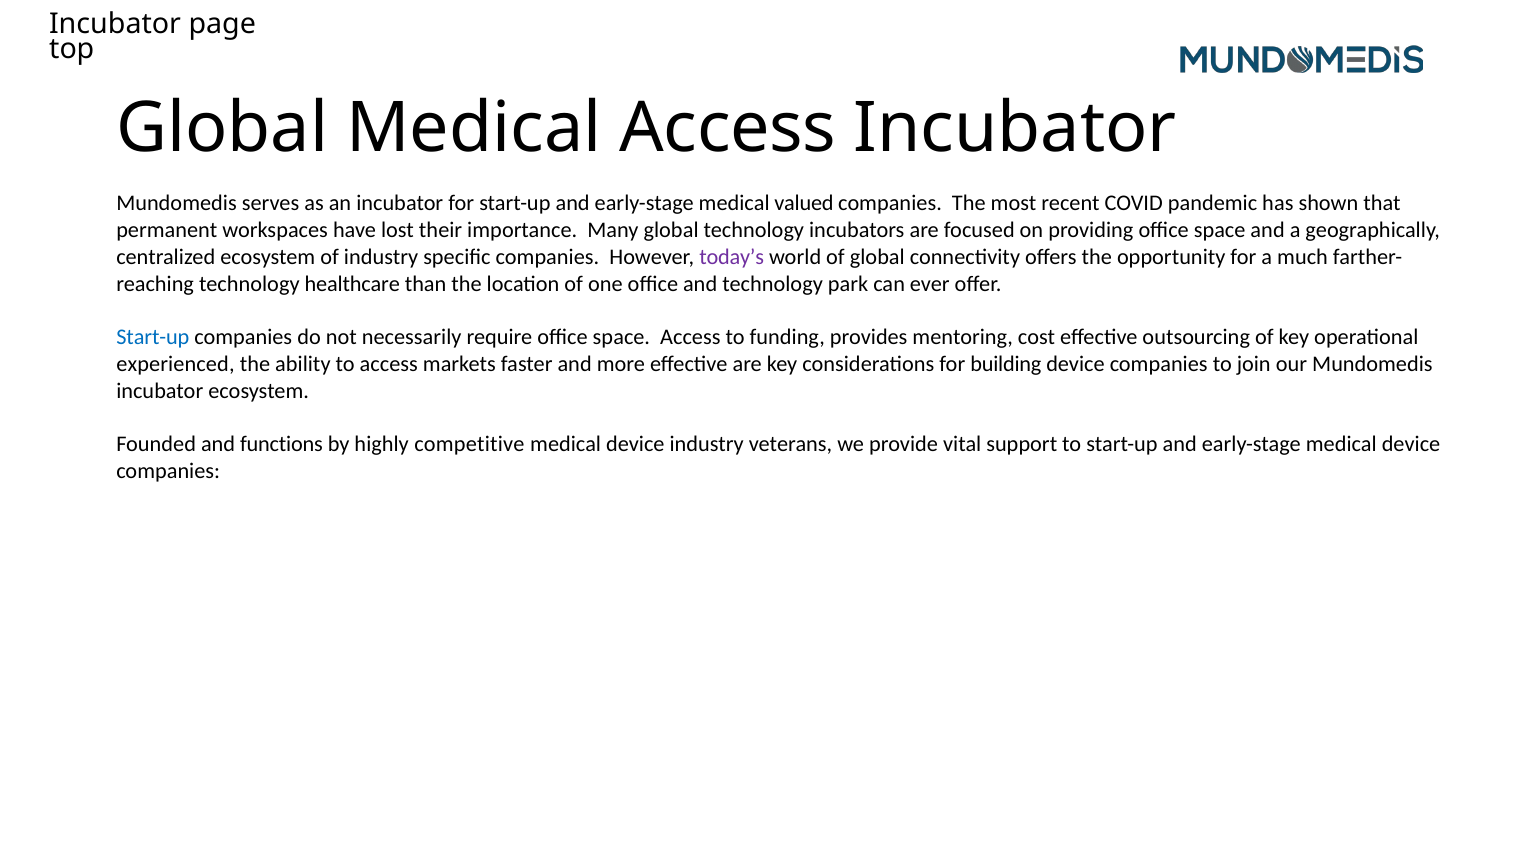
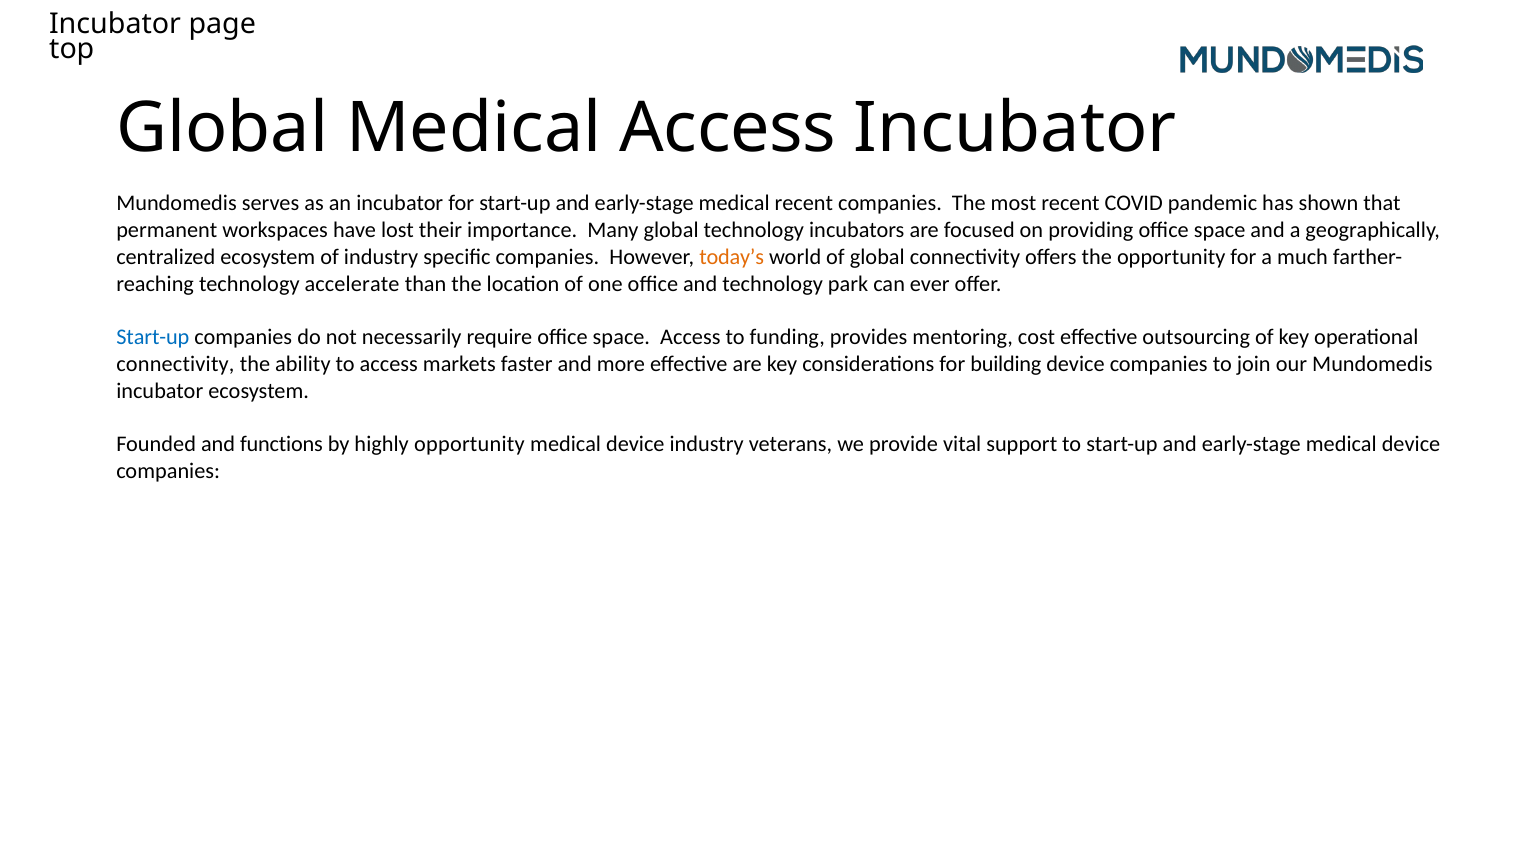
medical valued: valued -> recent
today’s colour: purple -> orange
healthcare: healthcare -> accelerate
experienced at (175, 364): experienced -> connectivity
highly competitive: competitive -> opportunity
